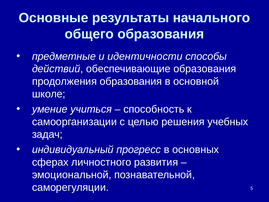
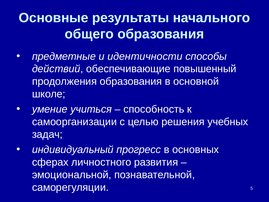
обеспечивающие образования: образования -> повышенный
